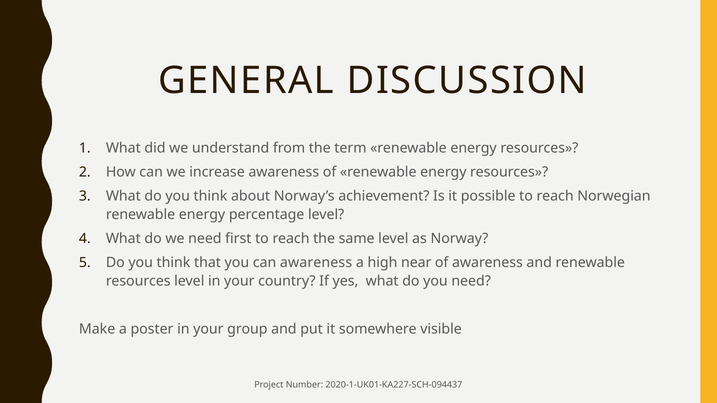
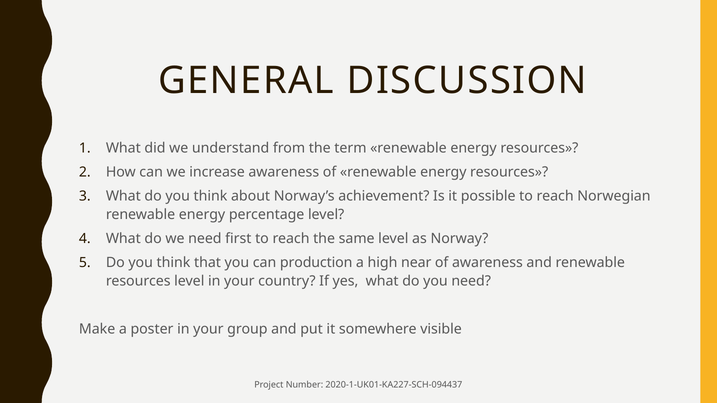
can awareness: awareness -> production
